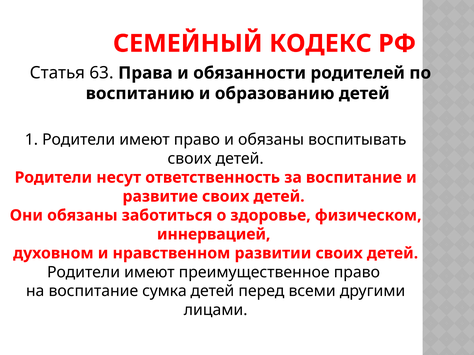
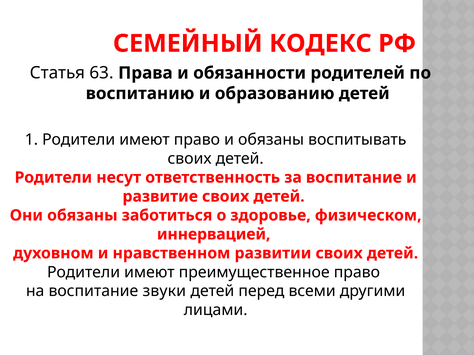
сумка: сумка -> звуки
